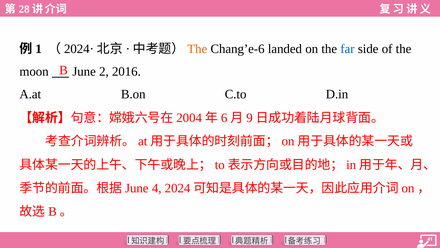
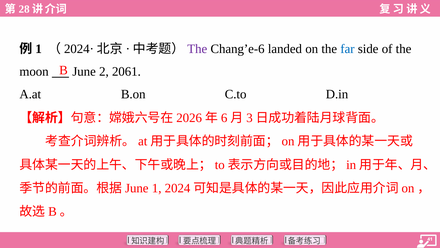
The at (197, 49) colour: orange -> purple
2016: 2016 -> 2061
2004: 2004 -> 2026
9: 9 -> 3
June 4: 4 -> 1
